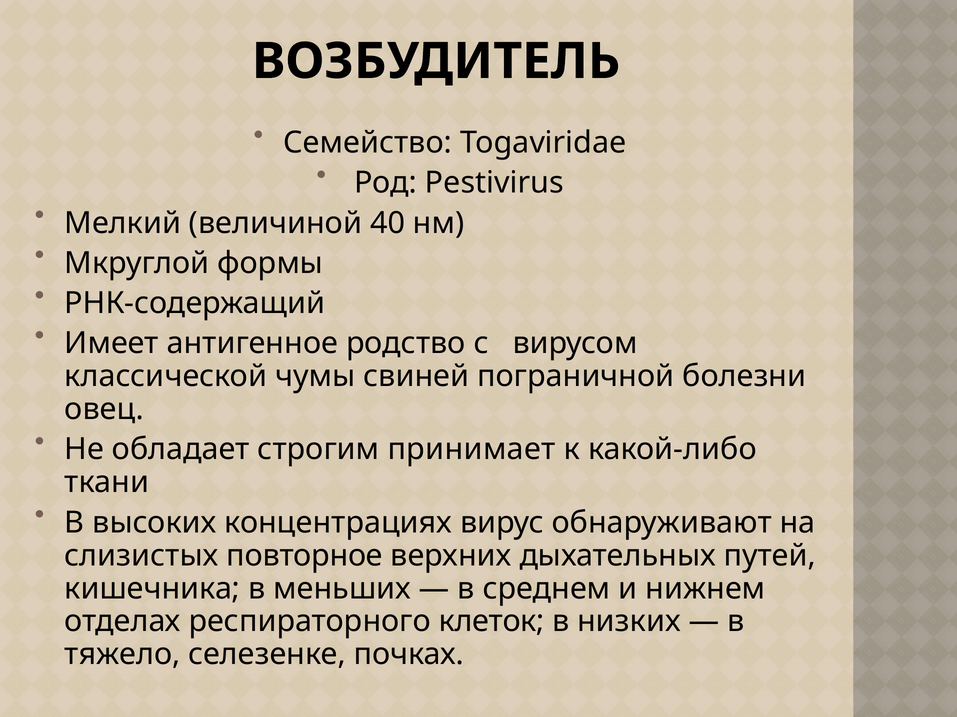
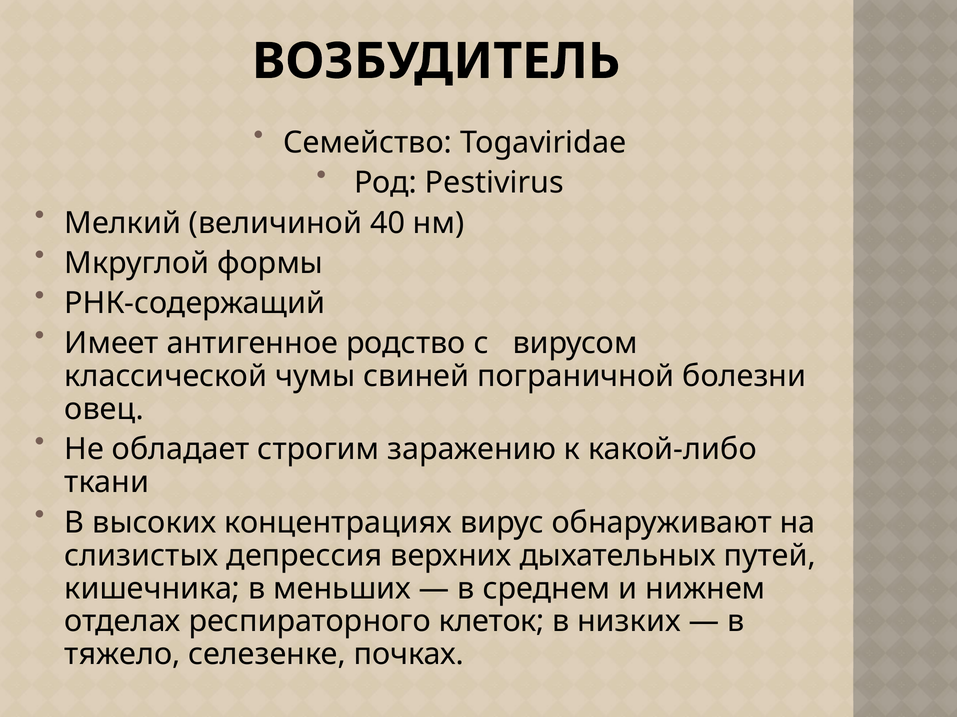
принимает: принимает -> заражению
повторное: повторное -> депрессия
